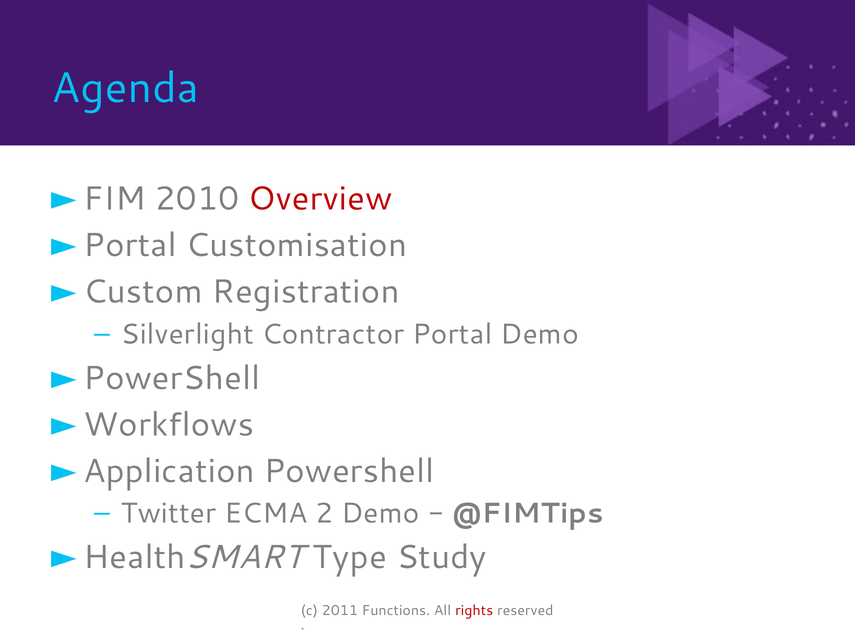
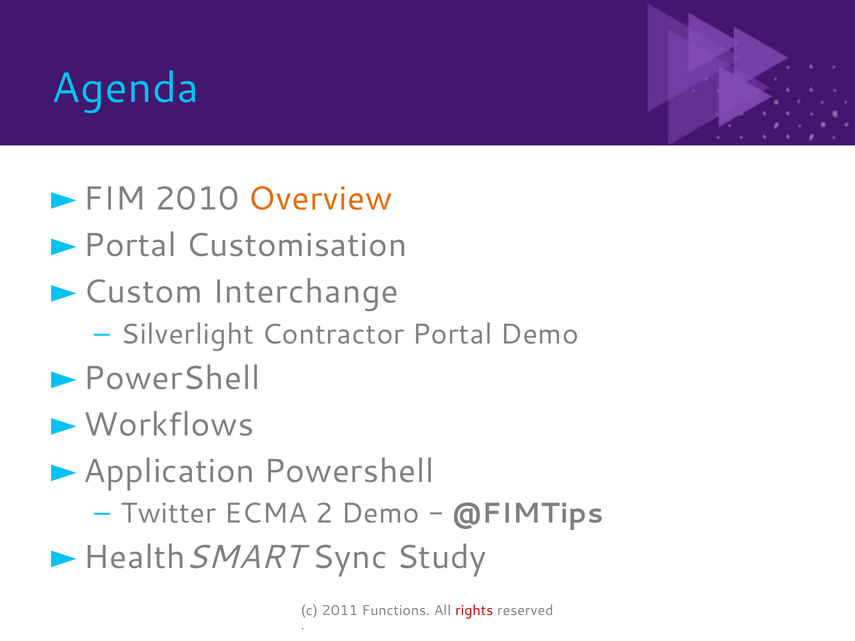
Overview colour: red -> orange
Registration: Registration -> Interchange
Type: Type -> Sync
